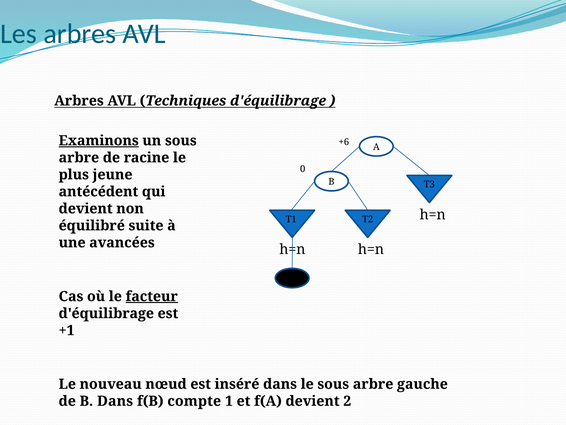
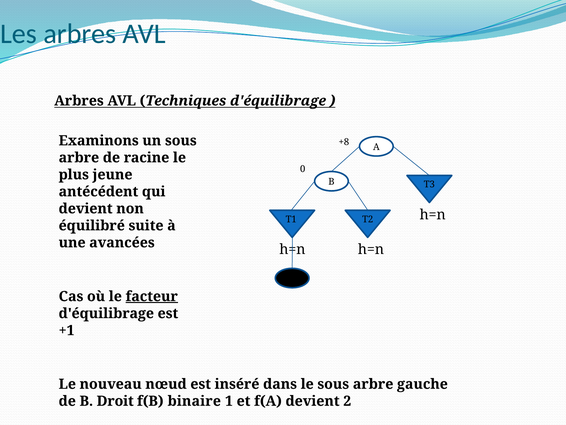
Examinons underline: present -> none
+6: +6 -> +8
B Dans: Dans -> Droit
compte: compte -> binaire
